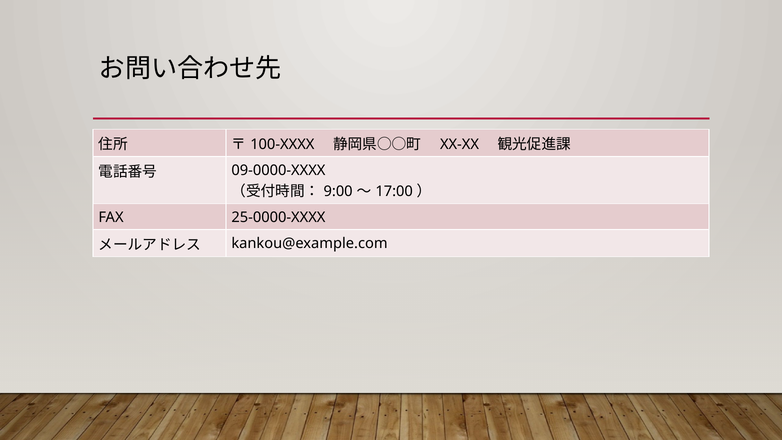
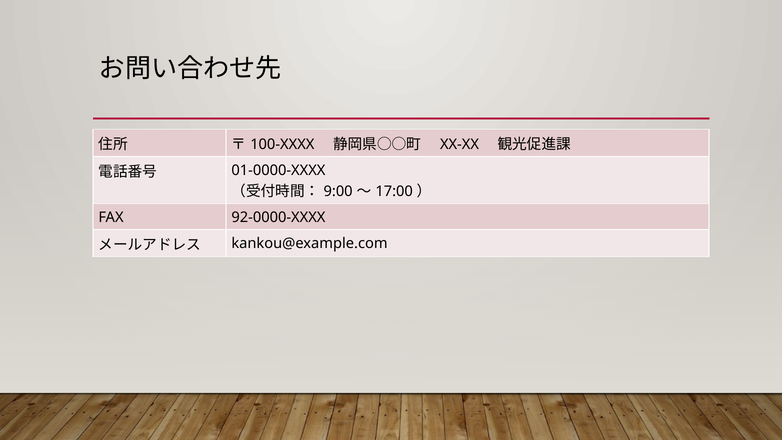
09-0000-XXXX: 09-0000-XXXX -> 01-0000-XXXX
25-0000-XXXX: 25-0000-XXXX -> 92-0000-XXXX
